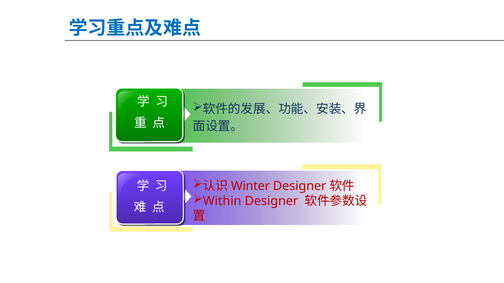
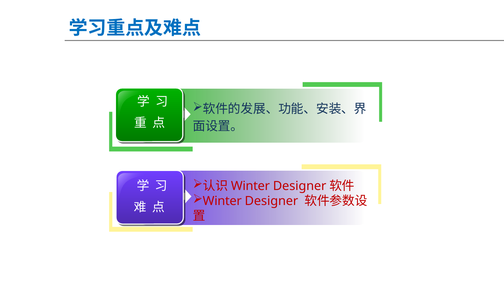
Within at (222, 201): Within -> Winter
